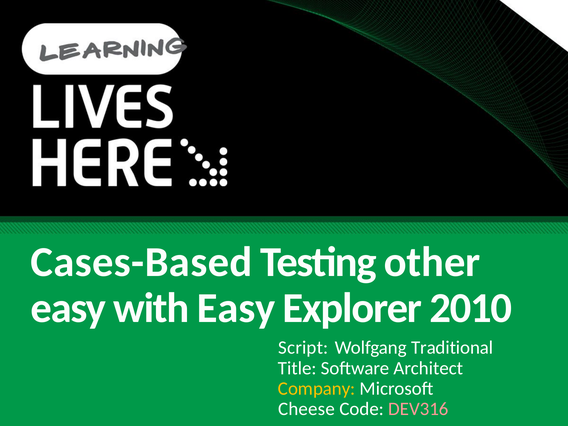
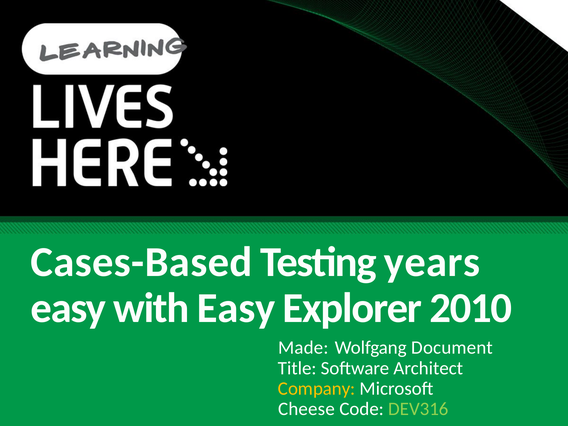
other: other -> years
Script: Script -> Made
Traditional: Traditional -> Document
DEV316 colour: pink -> light green
